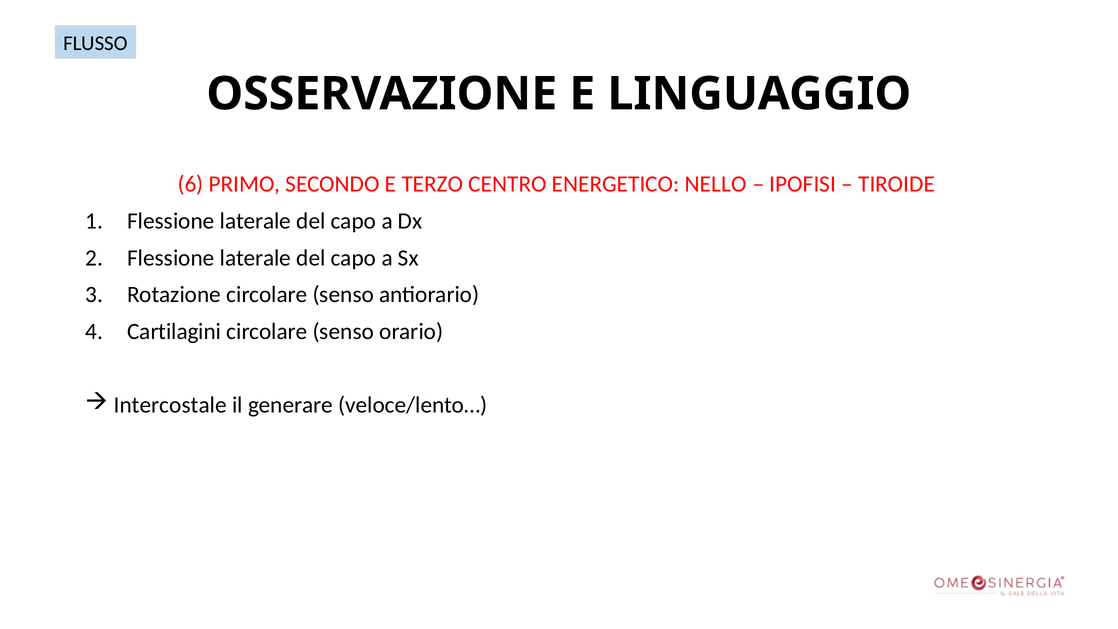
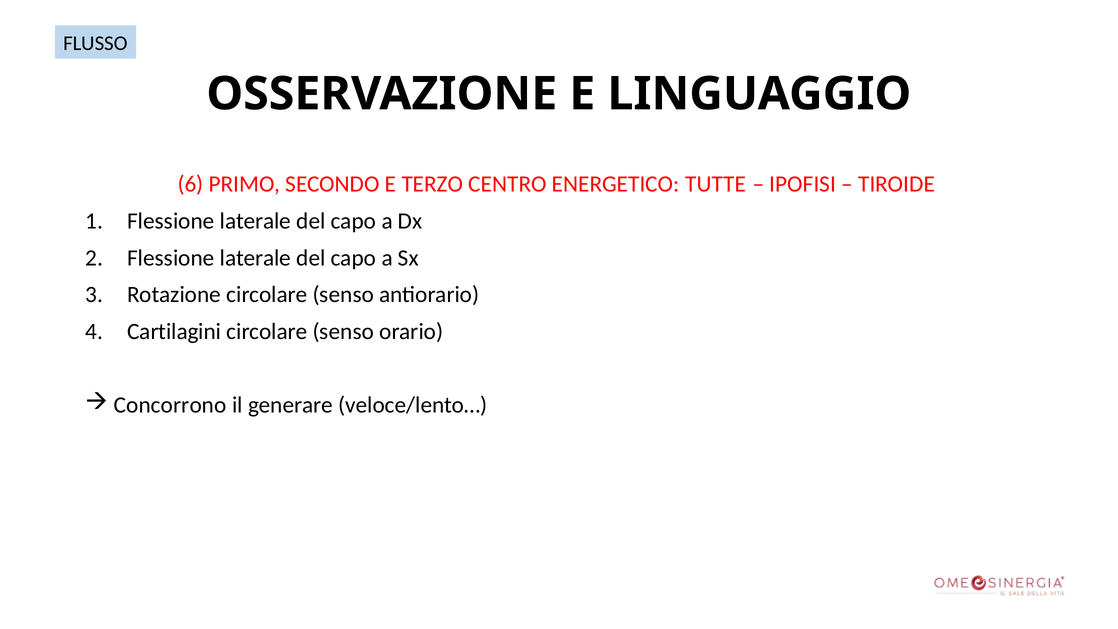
NELLO: NELLO -> TUTTE
Intercostale: Intercostale -> Concorrono
